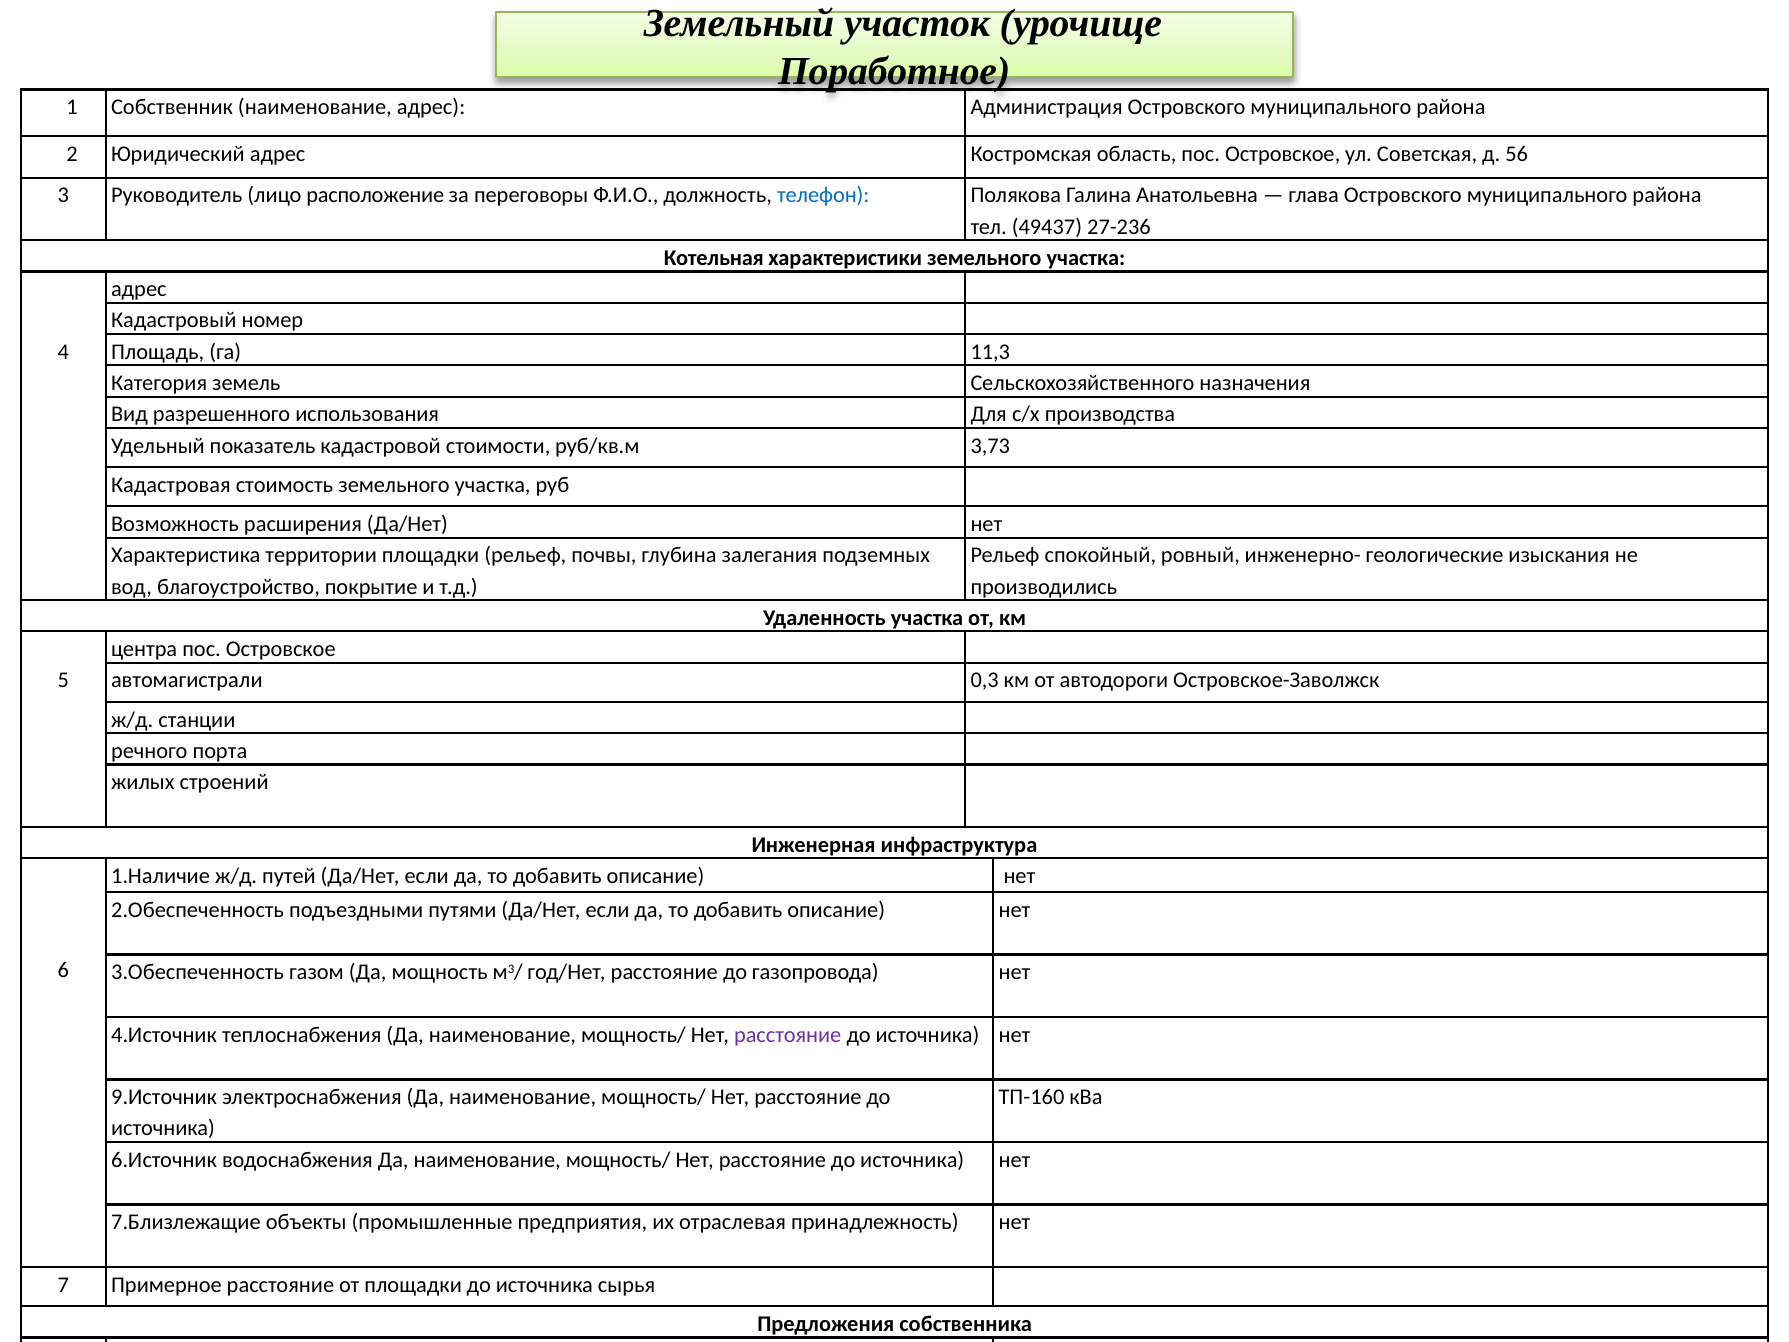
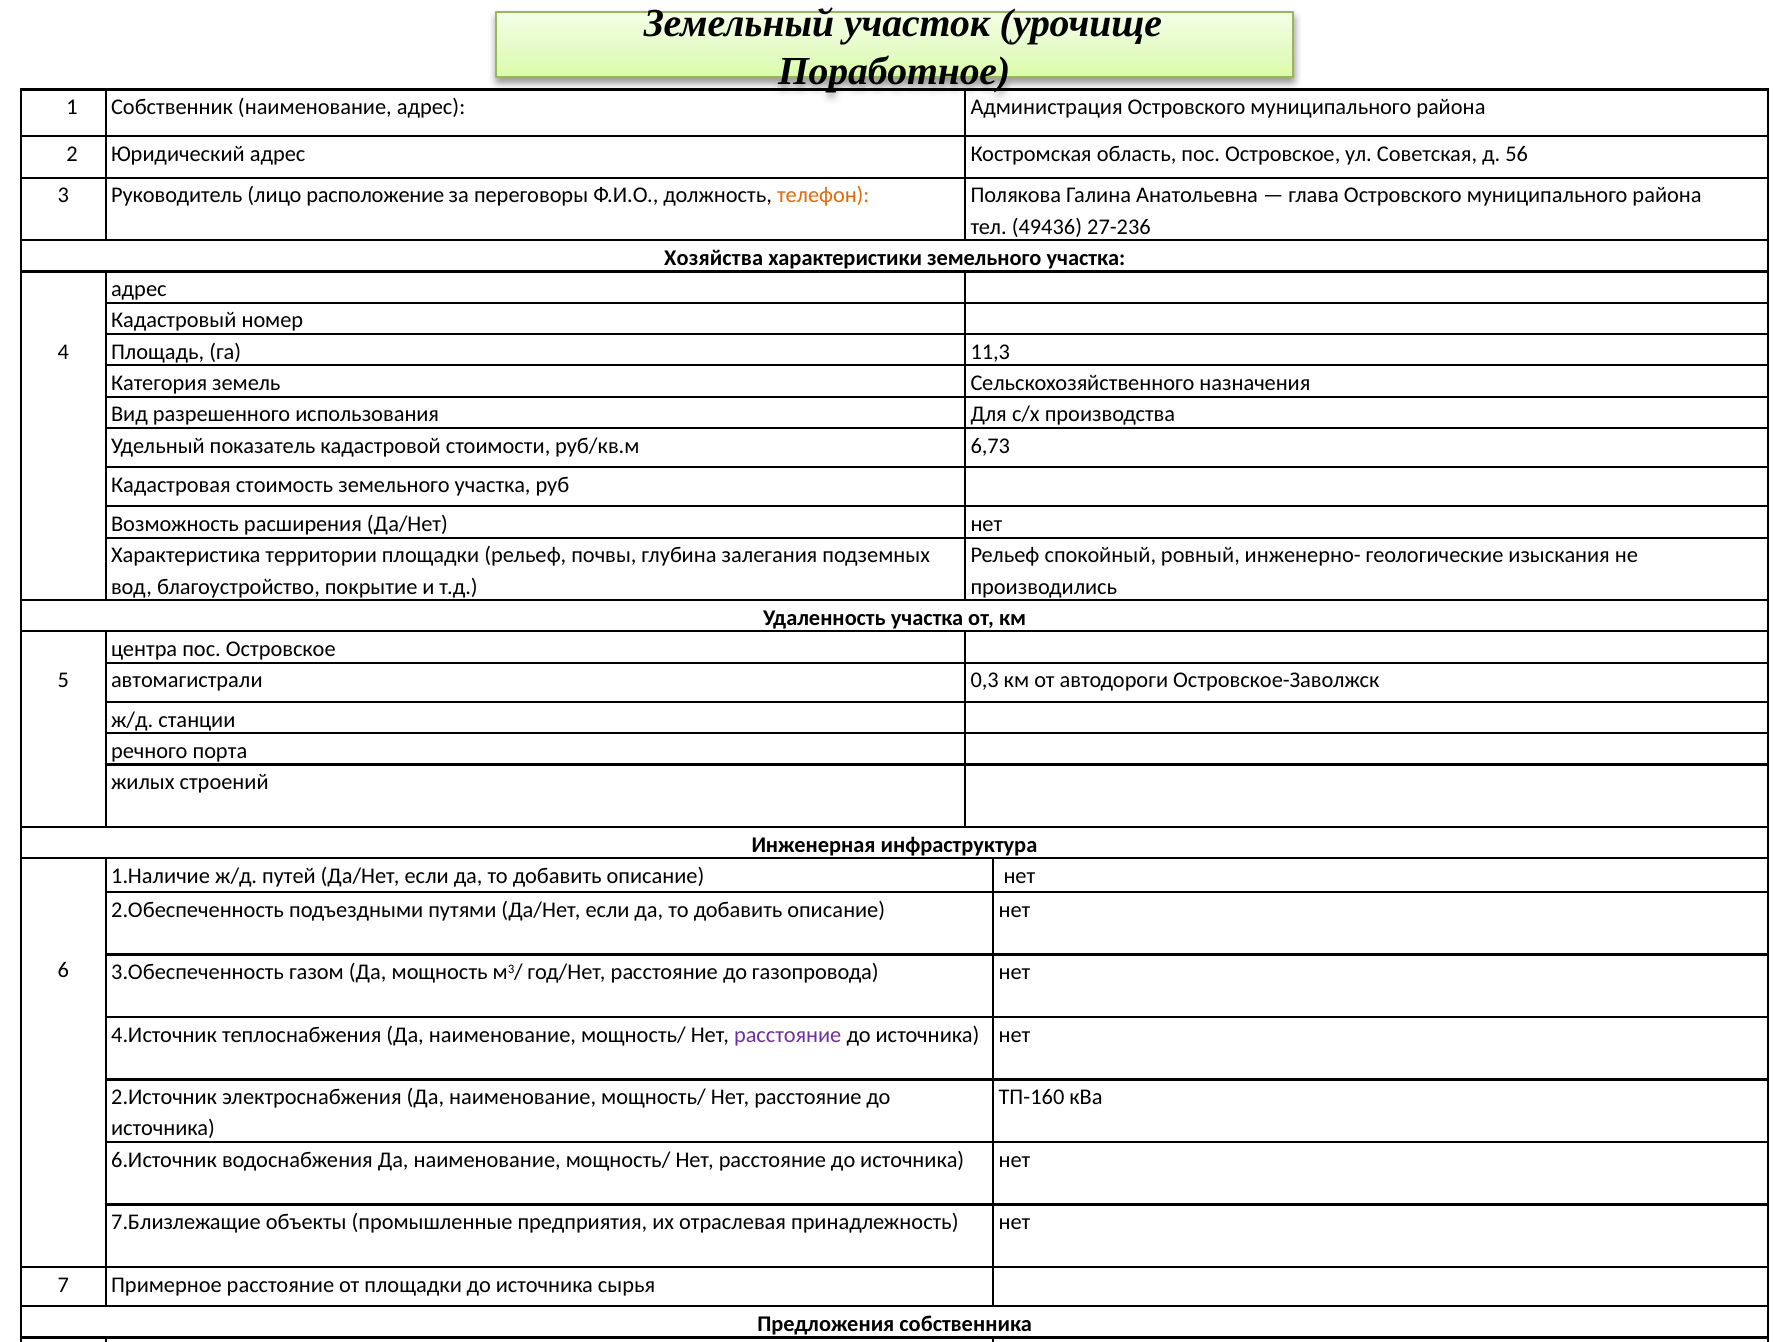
телефон colour: blue -> orange
49437: 49437 -> 49436
Котельная: Котельная -> Хозяйства
3,73: 3,73 -> 6,73
9.Источник: 9.Источник -> 2.Источник
